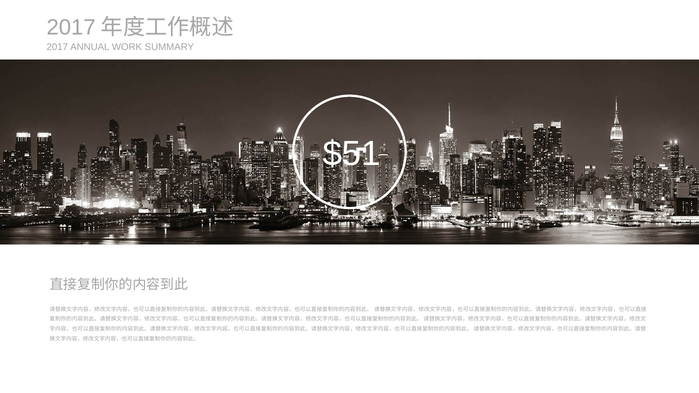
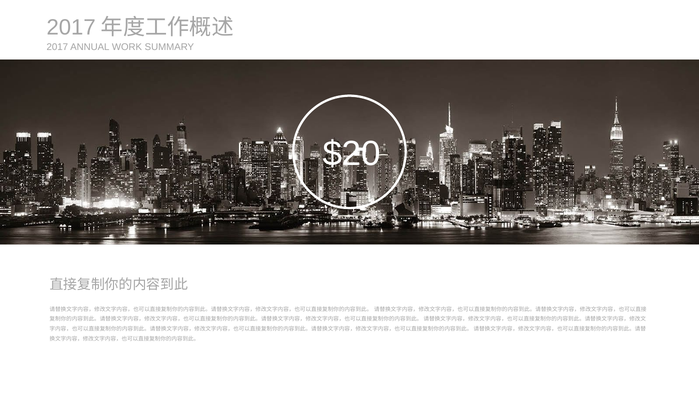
$51: $51 -> $20
